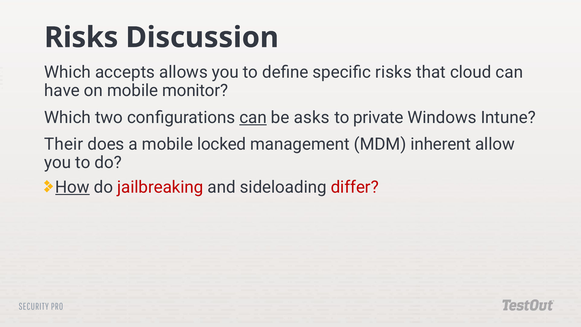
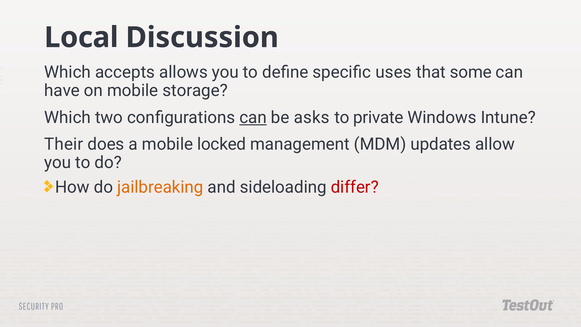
Risks at (81, 37): Risks -> Local
specific risks: risks -> uses
cloud: cloud -> some
monitor: monitor -> storage
inherent: inherent -> updates
How underline: present -> none
jailbreaking colour: red -> orange
